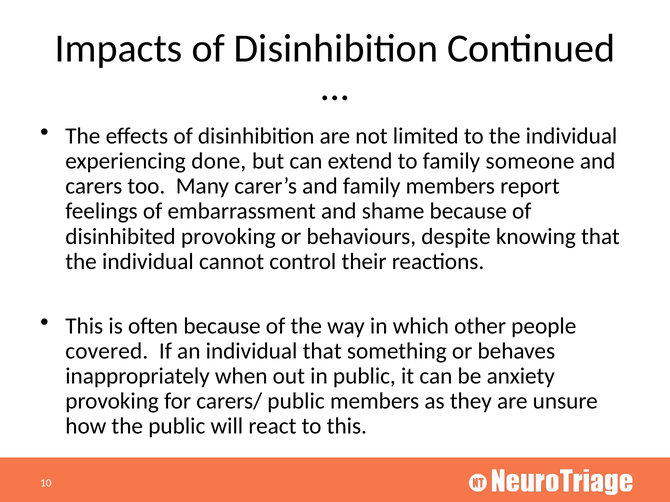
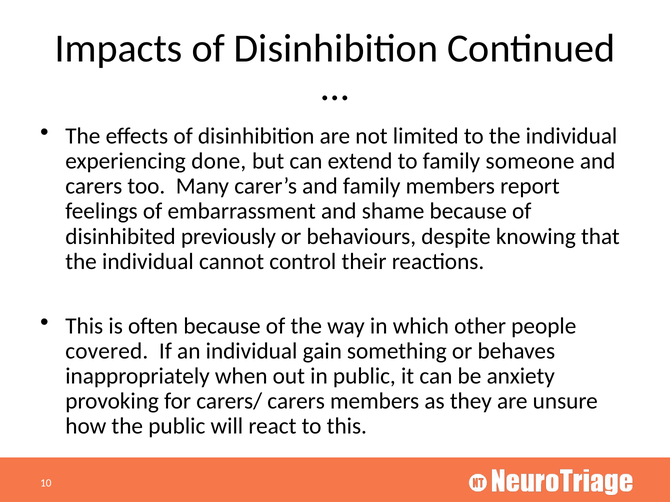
disinhibited provoking: provoking -> previously
individual that: that -> gain
carers/ public: public -> carers
